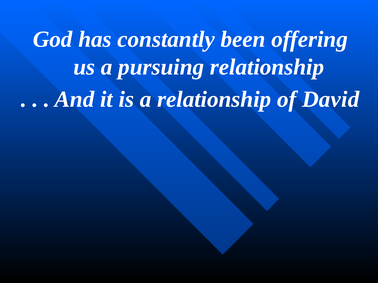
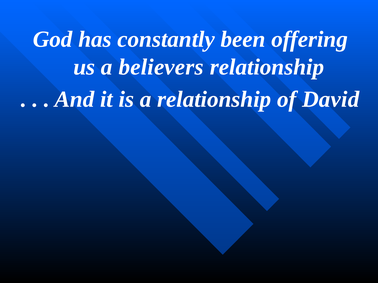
pursuing: pursuing -> believers
